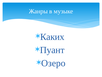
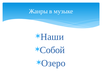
Каких: Каких -> Наши
Пуант: Пуант -> Собой
